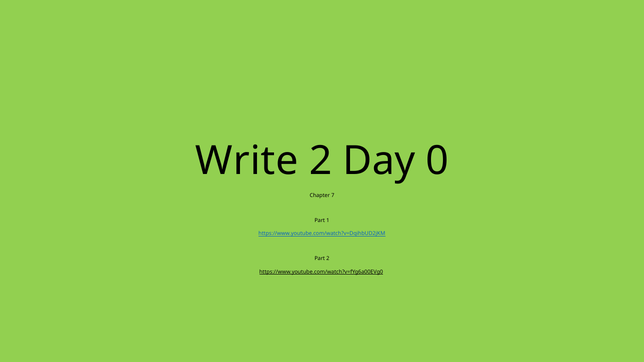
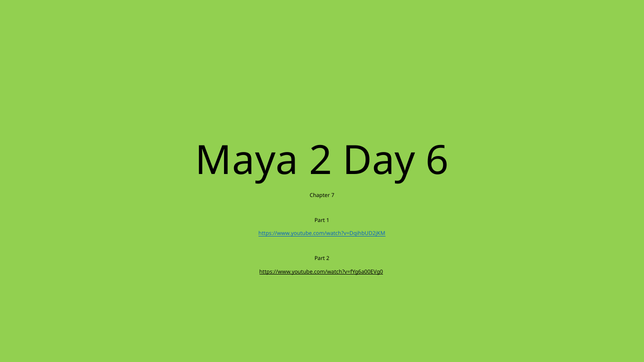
Write: Write -> Maya
0: 0 -> 6
